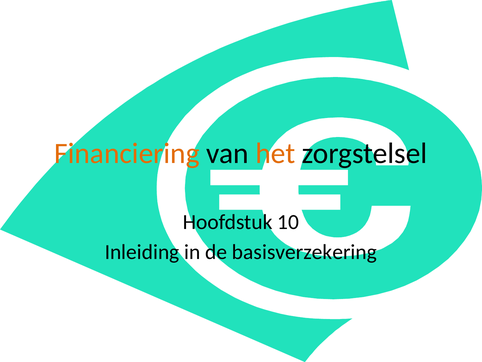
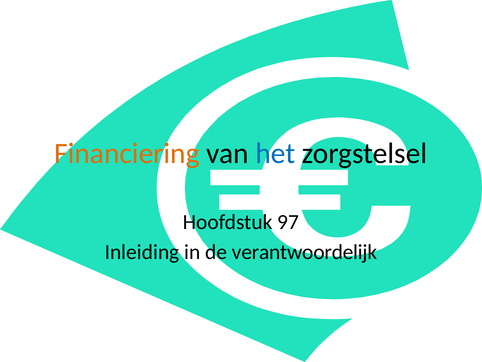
het colour: orange -> blue
10: 10 -> 97
basisverzekering: basisverzekering -> verantwoordelijk
